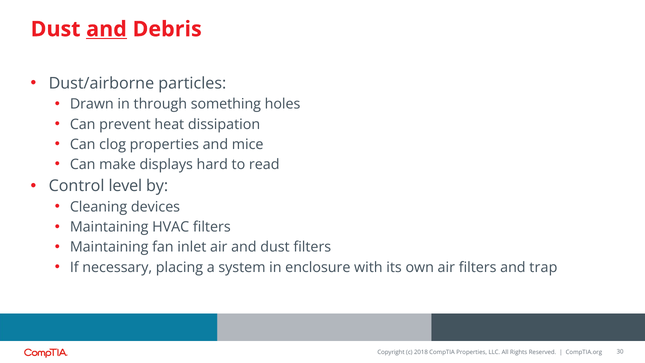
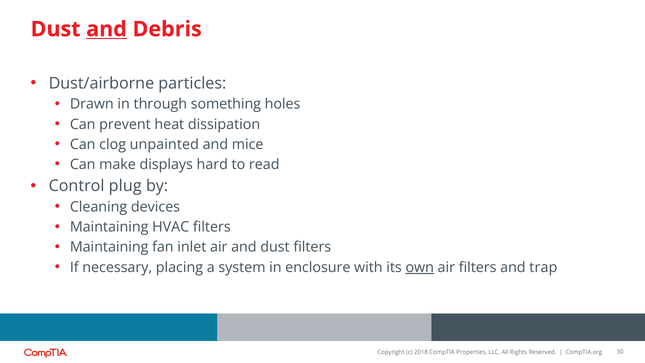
clog properties: properties -> unpainted
level: level -> plug
own underline: none -> present
